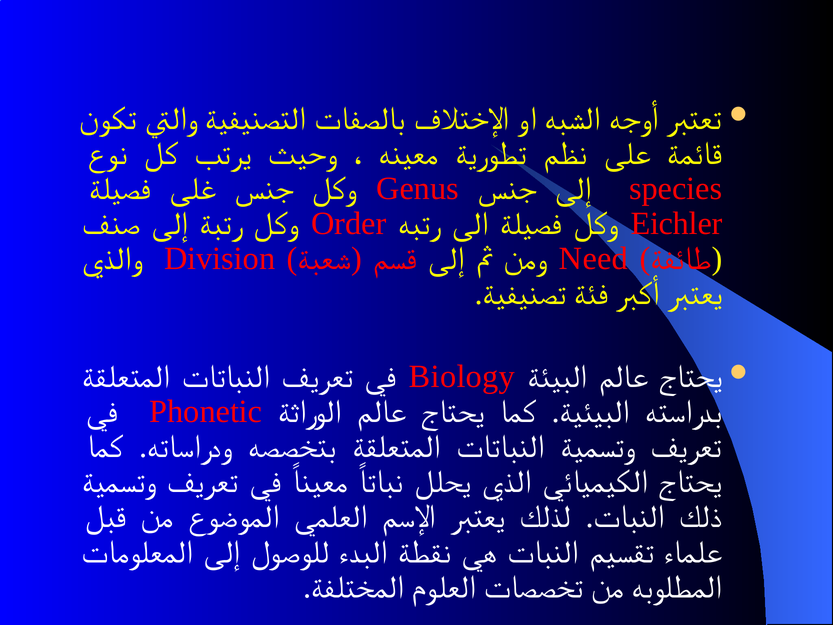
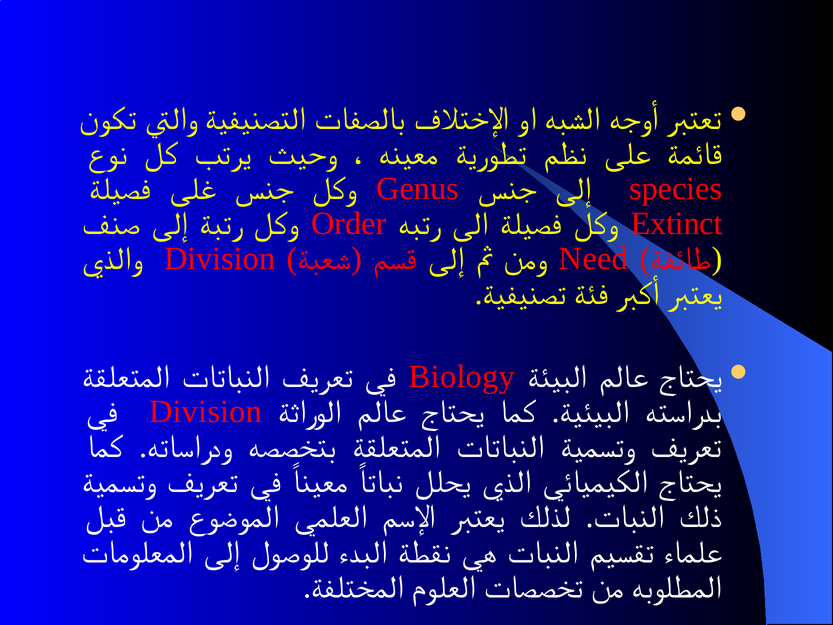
Eichler: Eichler -> Extinct
Phonetic at (206, 412): Phonetic -> Division
